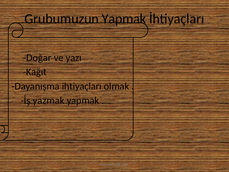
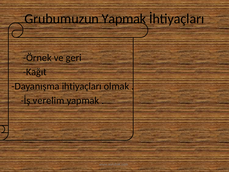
Doğar: Doğar -> Örnek
yazı: yazı -> geri
yazmak: yazmak -> verelim
